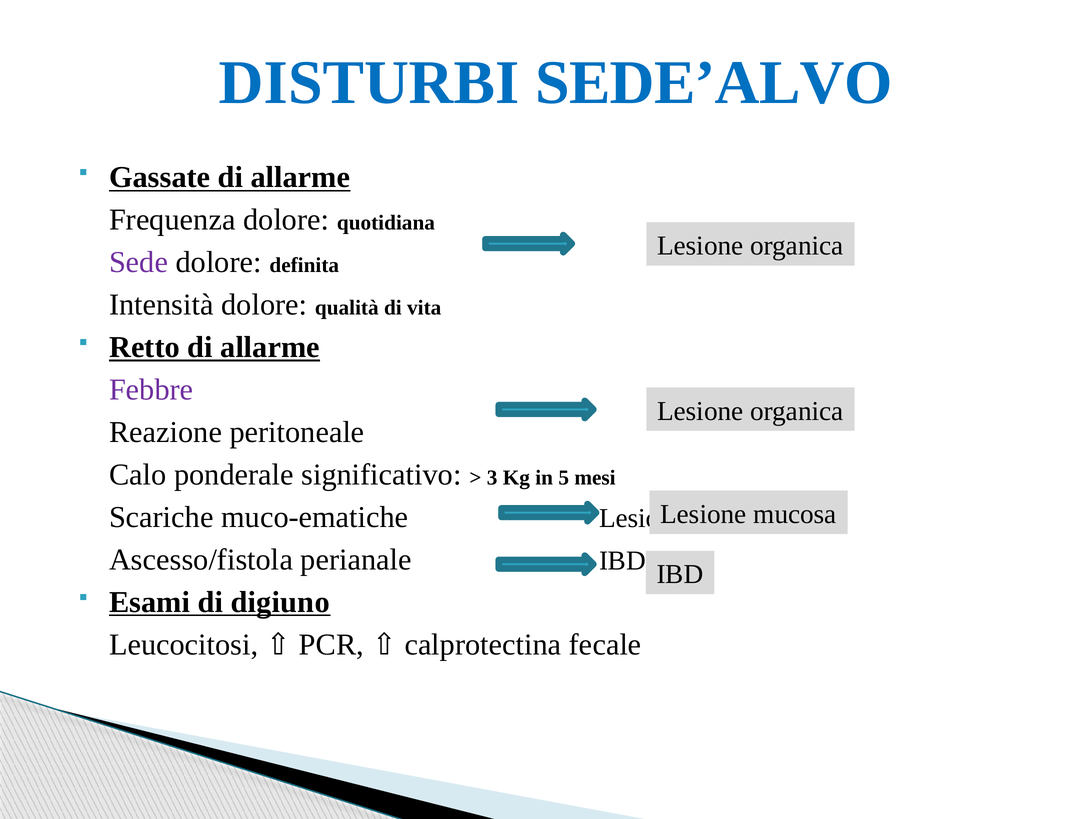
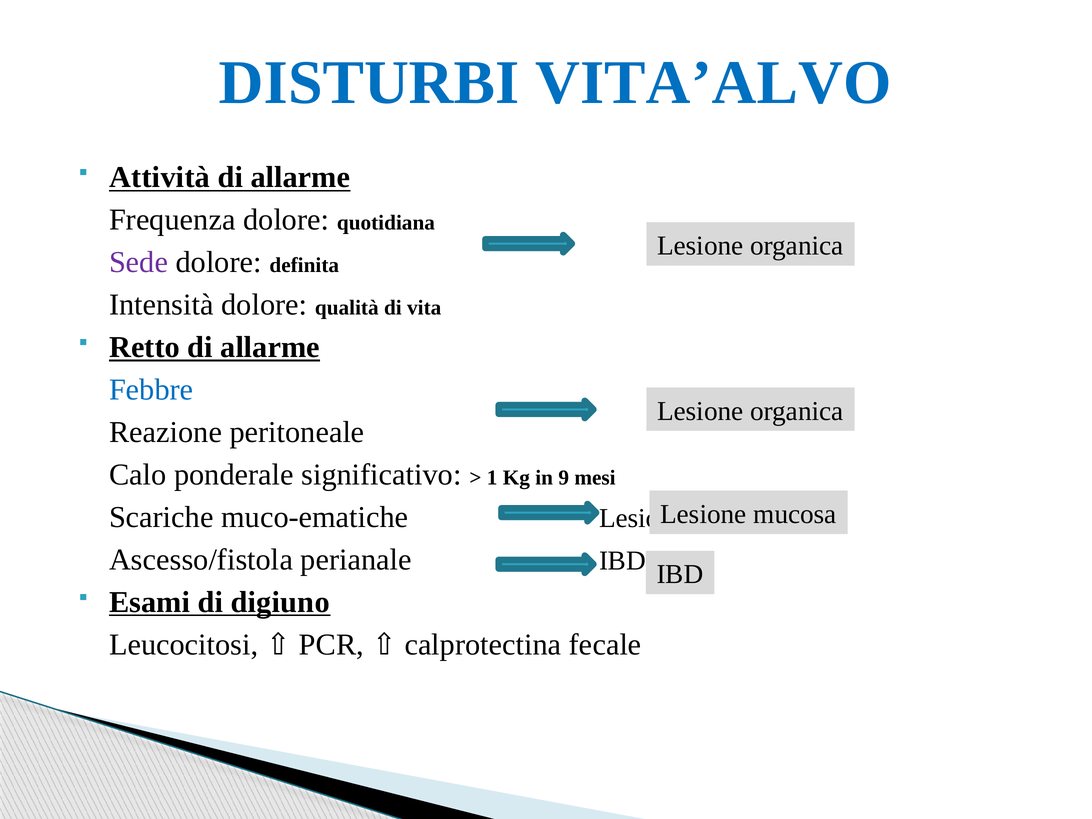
SEDE’ALVO: SEDE’ALVO -> VITA’ALVO
Gassate: Gassate -> Attività
Febbre colour: purple -> blue
3: 3 -> 1
5: 5 -> 9
